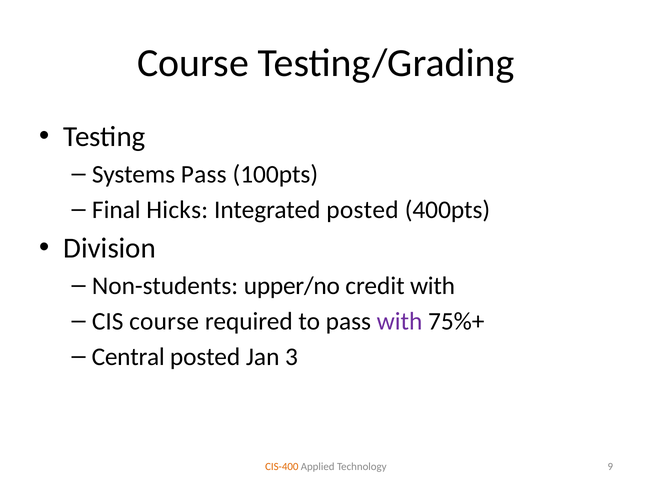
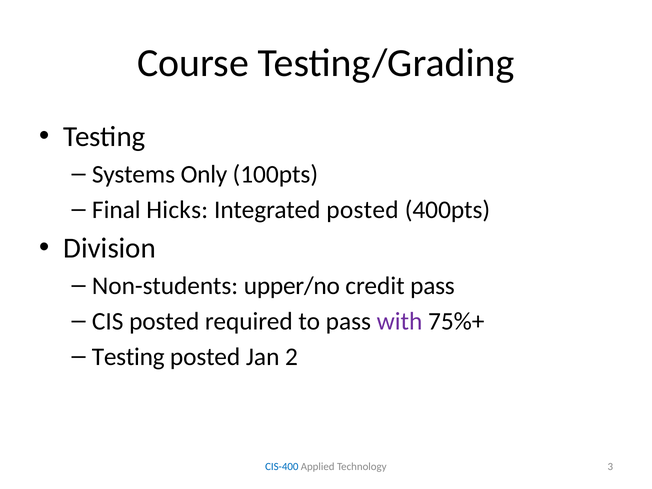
Systems Pass: Pass -> Only
credit with: with -> pass
CIS course: course -> posted
Central at (128, 357): Central -> Testing
3: 3 -> 2
CIS-400 colour: orange -> blue
9: 9 -> 3
